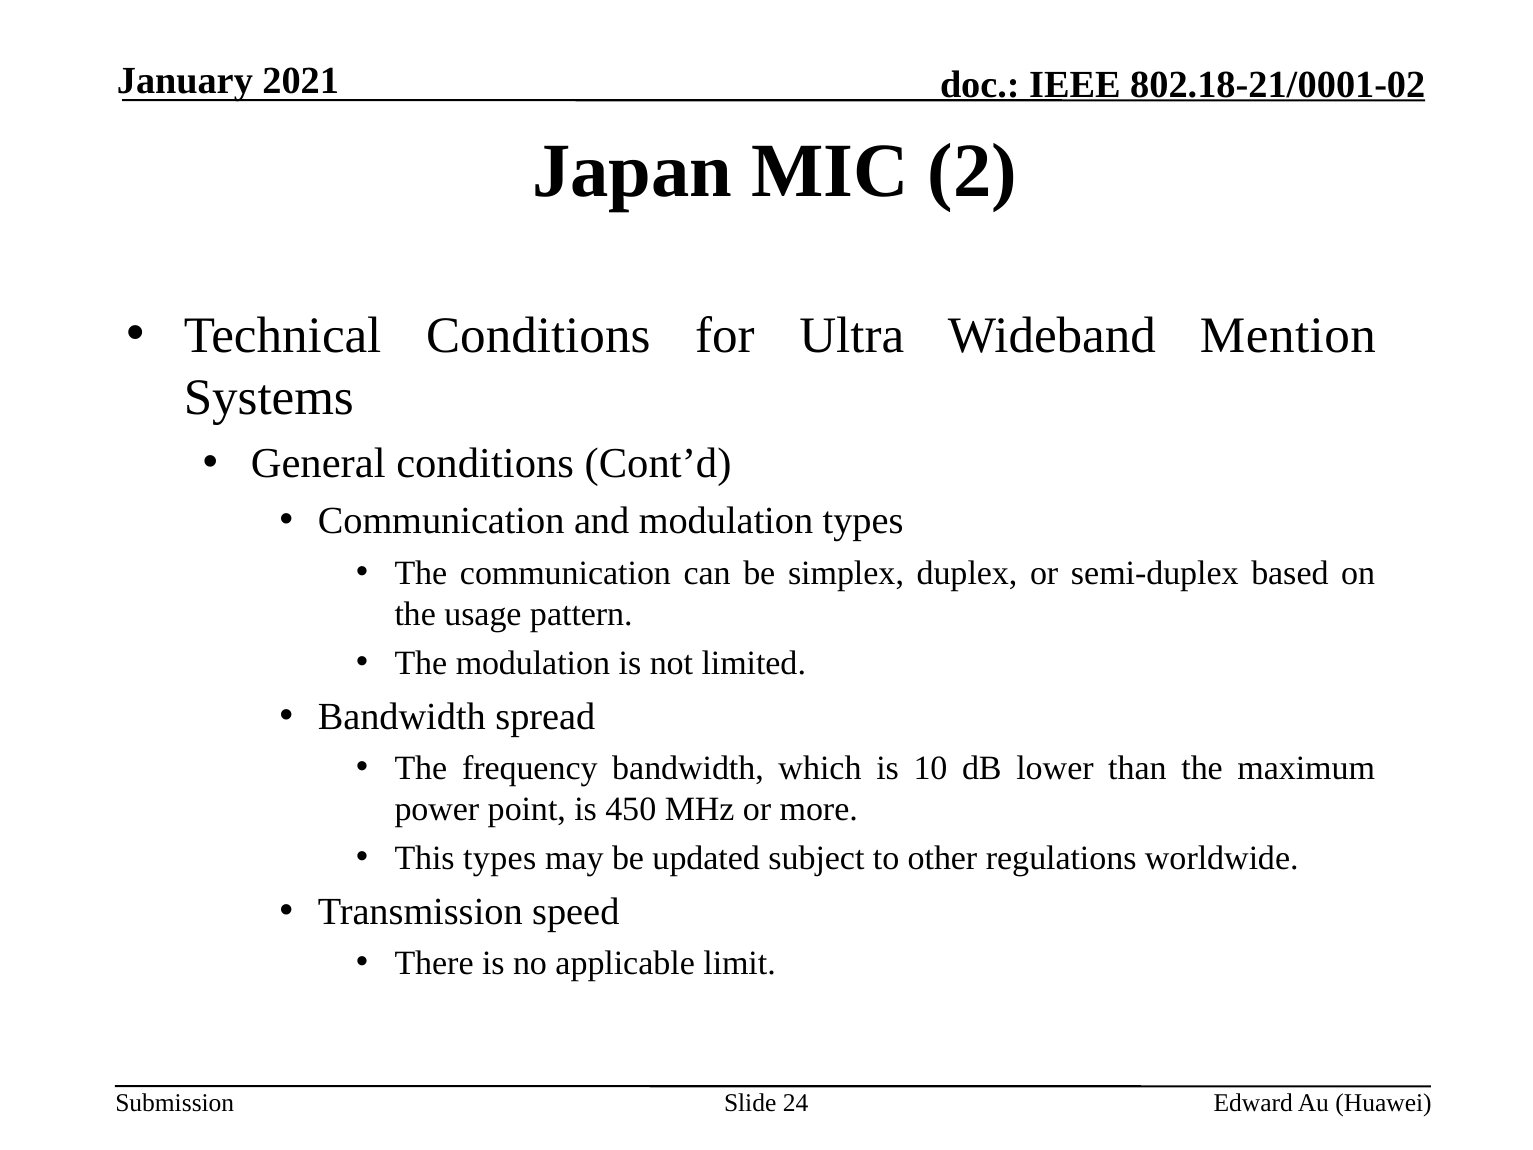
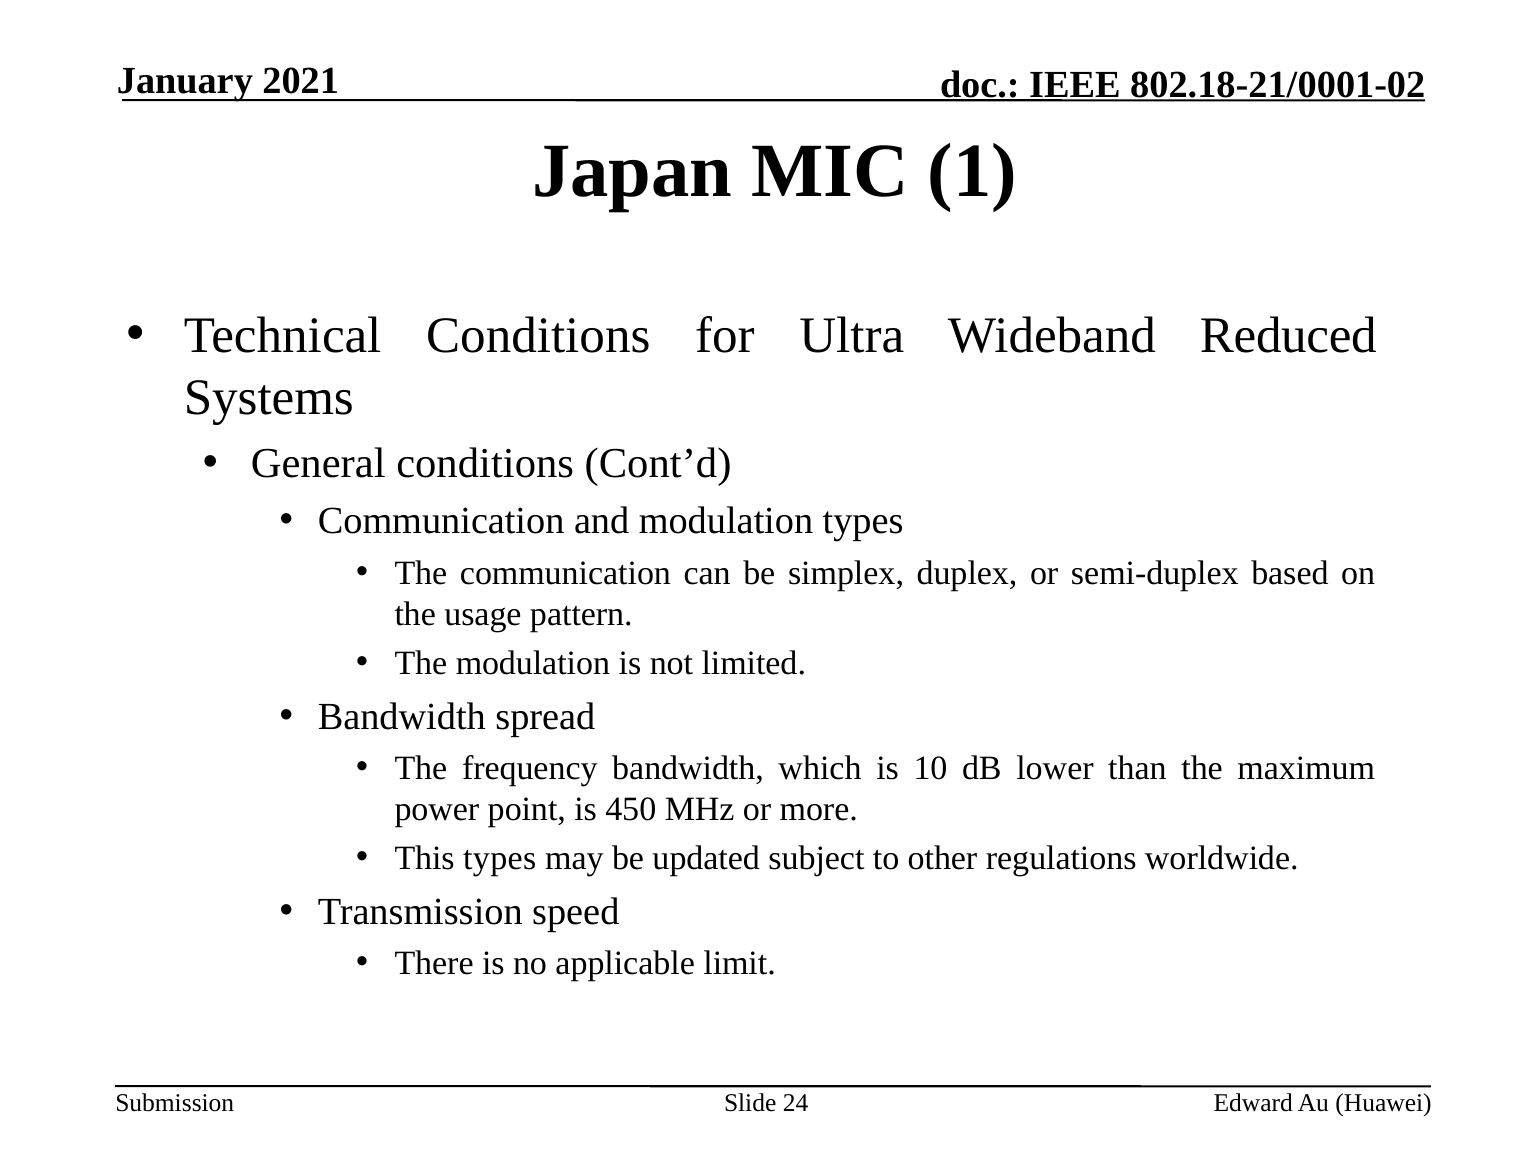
2: 2 -> 1
Mention: Mention -> Reduced
